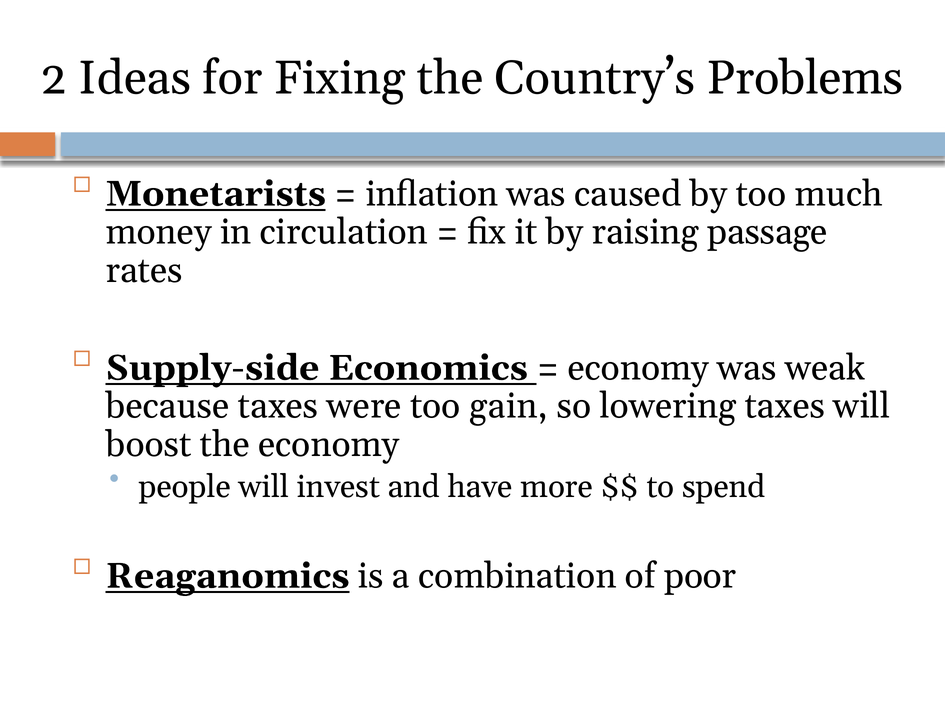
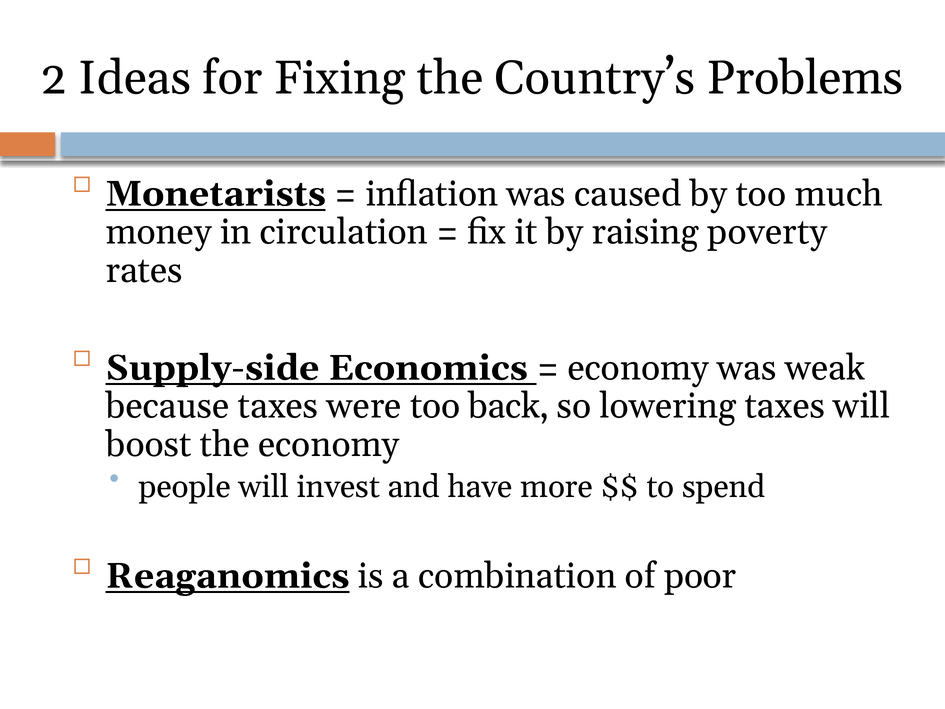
passage: passage -> poverty
gain: gain -> back
